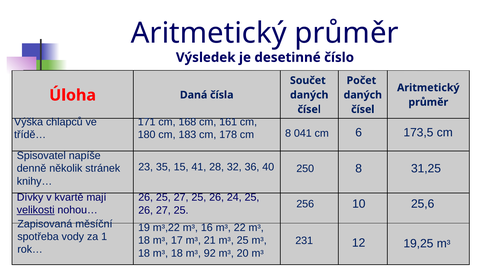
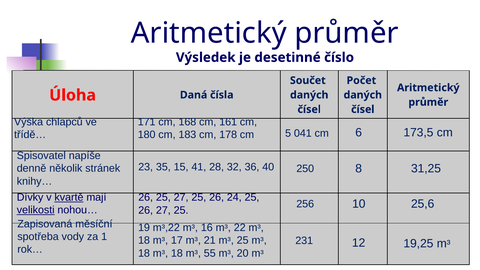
cm 8: 8 -> 5
kvartě underline: none -> present
92: 92 -> 55
